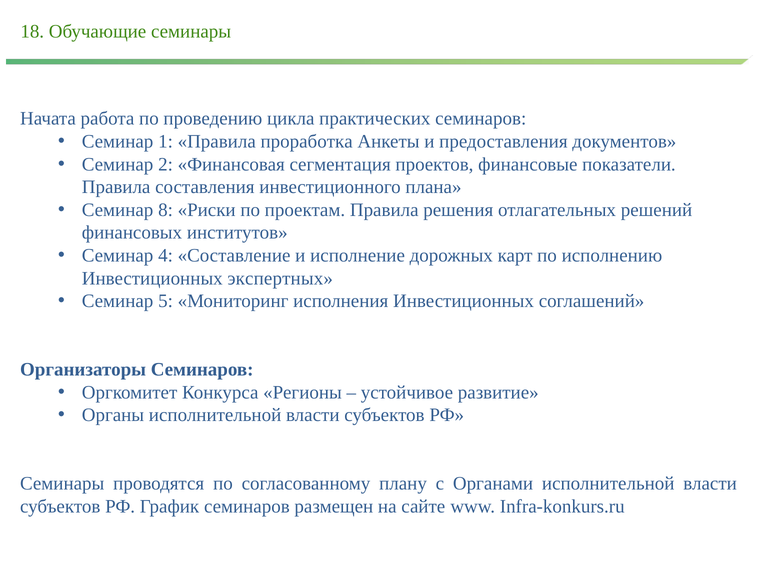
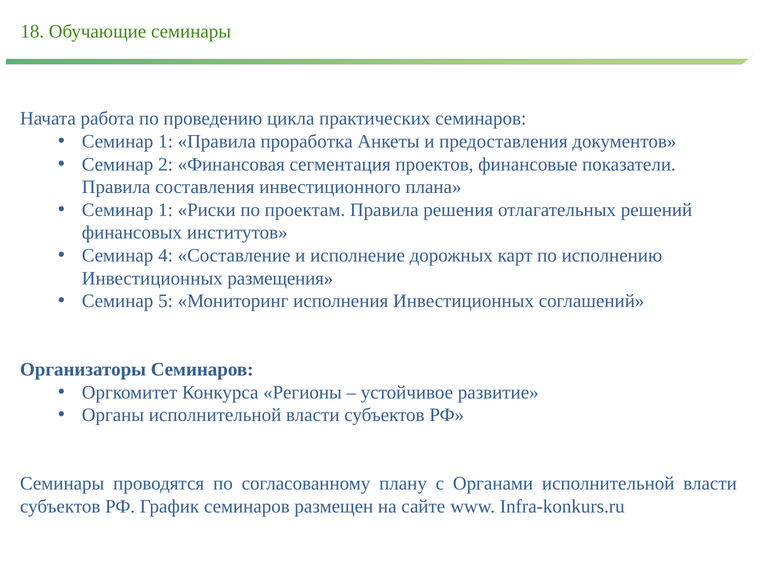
8 at (166, 210): 8 -> 1
экспертных: экспертных -> размещения
